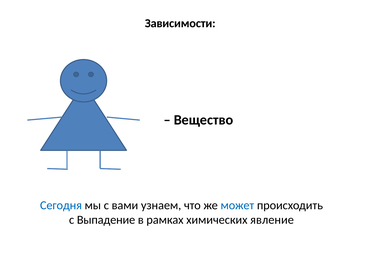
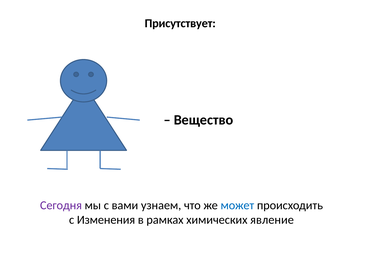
Зависимости: Зависимости -> Присутствует
Сегодня colour: blue -> purple
Выпадение: Выпадение -> Изменения
